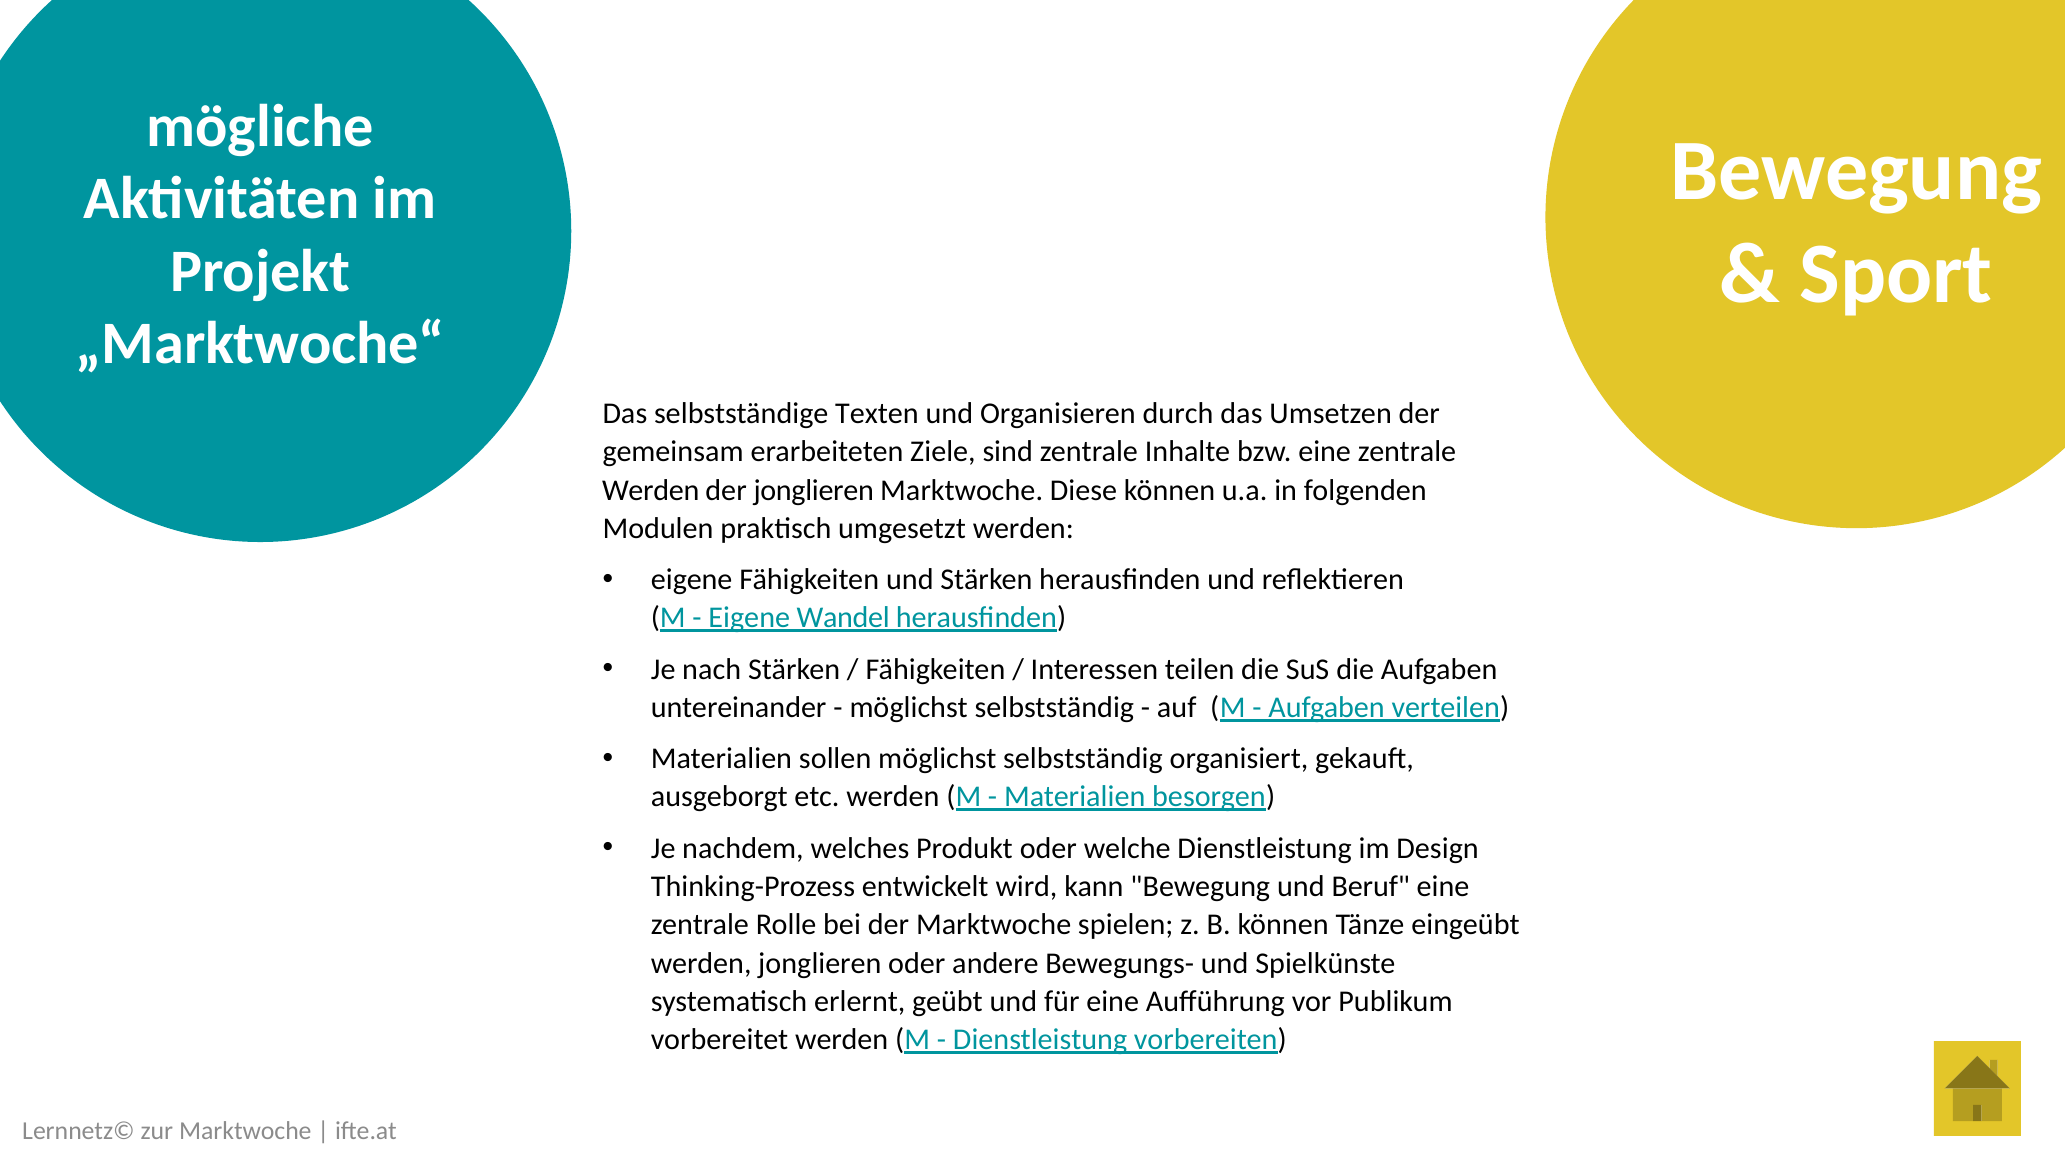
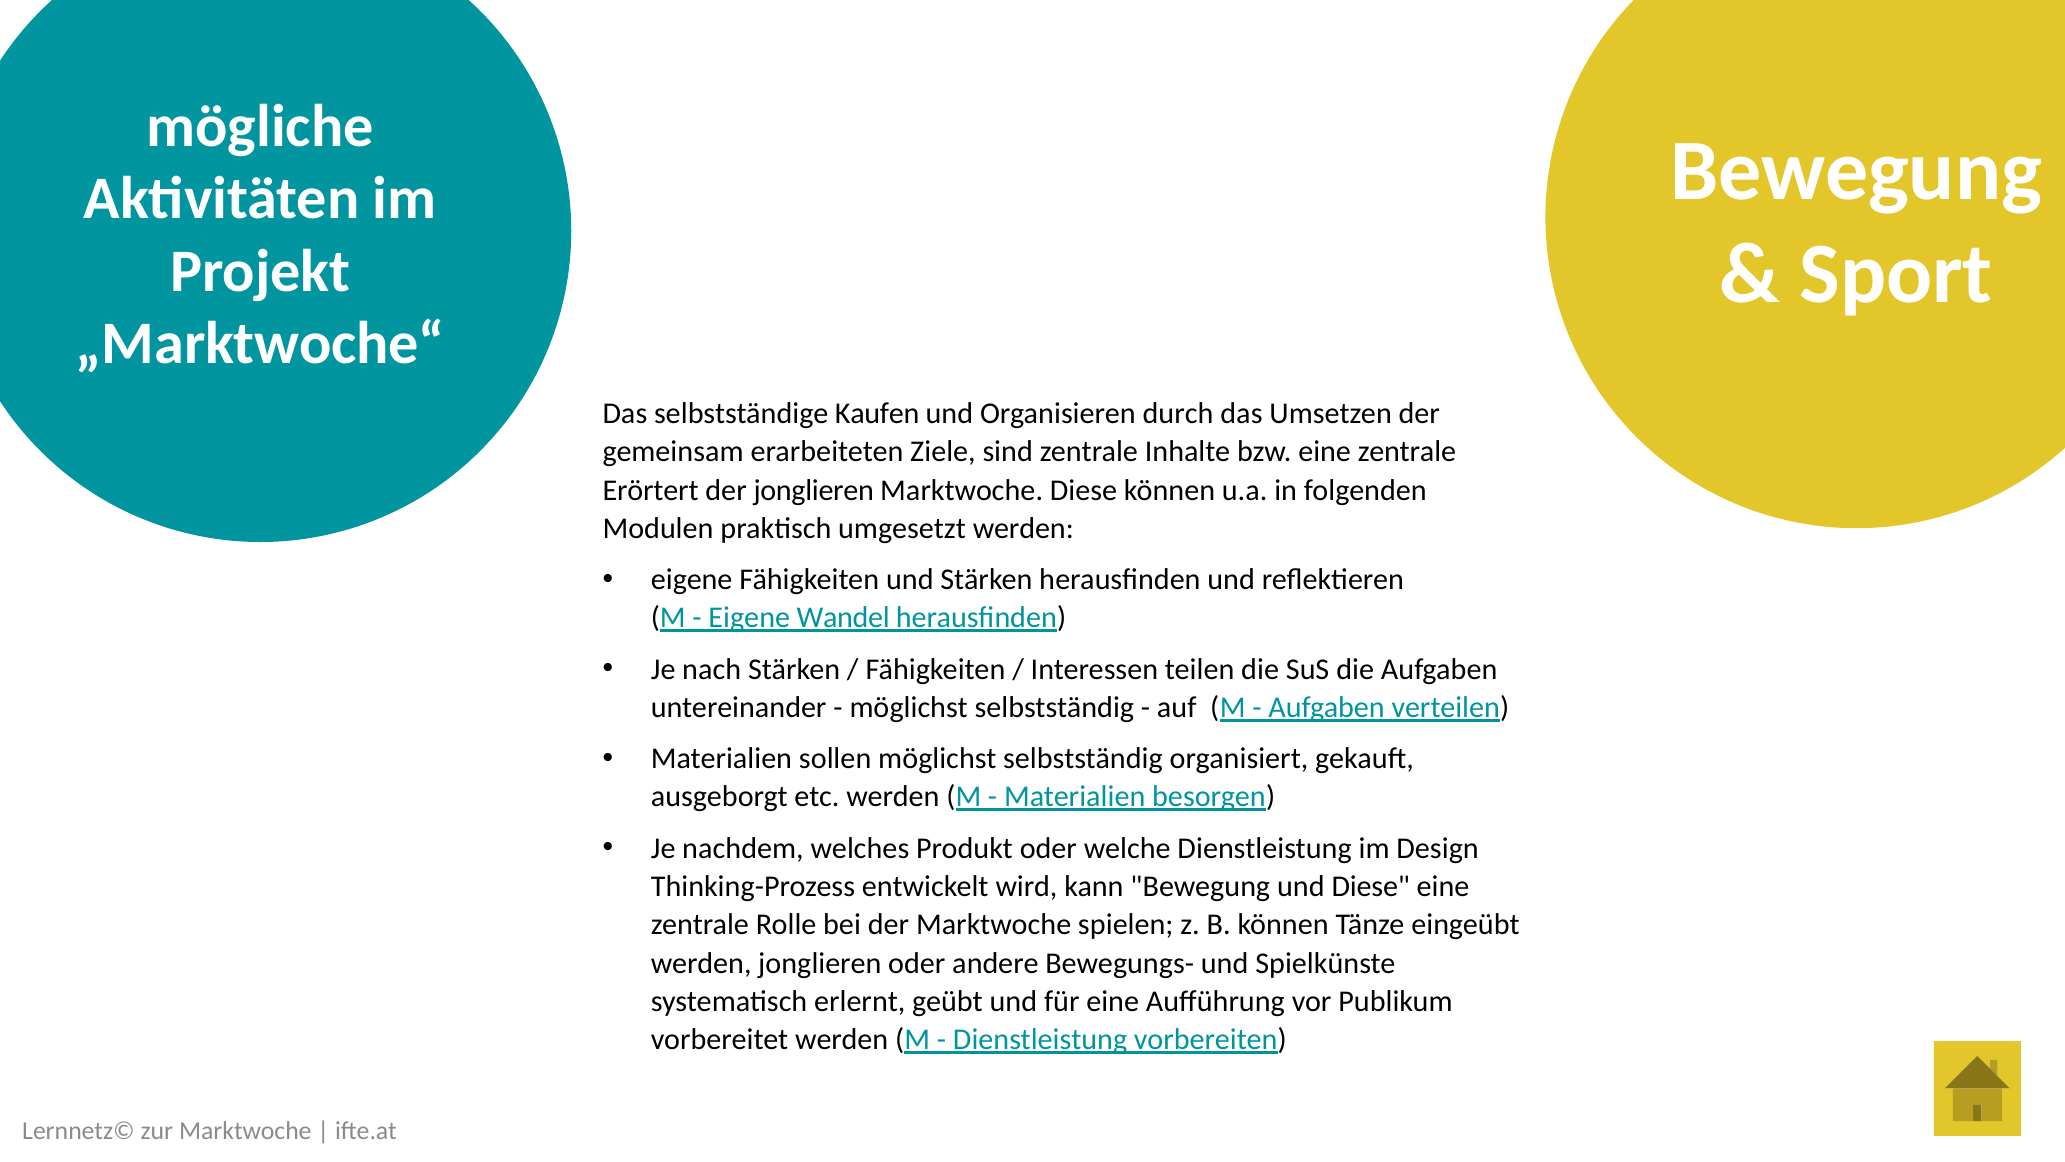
Texten: Texten -> Kaufen
Werden at (651, 490): Werden -> Erörtert
und Beruf: Beruf -> Diese
